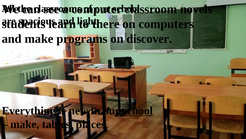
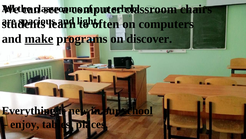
novels: novels -> chairs
there: there -> often
make at (39, 39) underline: none -> present
make at (25, 124): make -> enjoy
